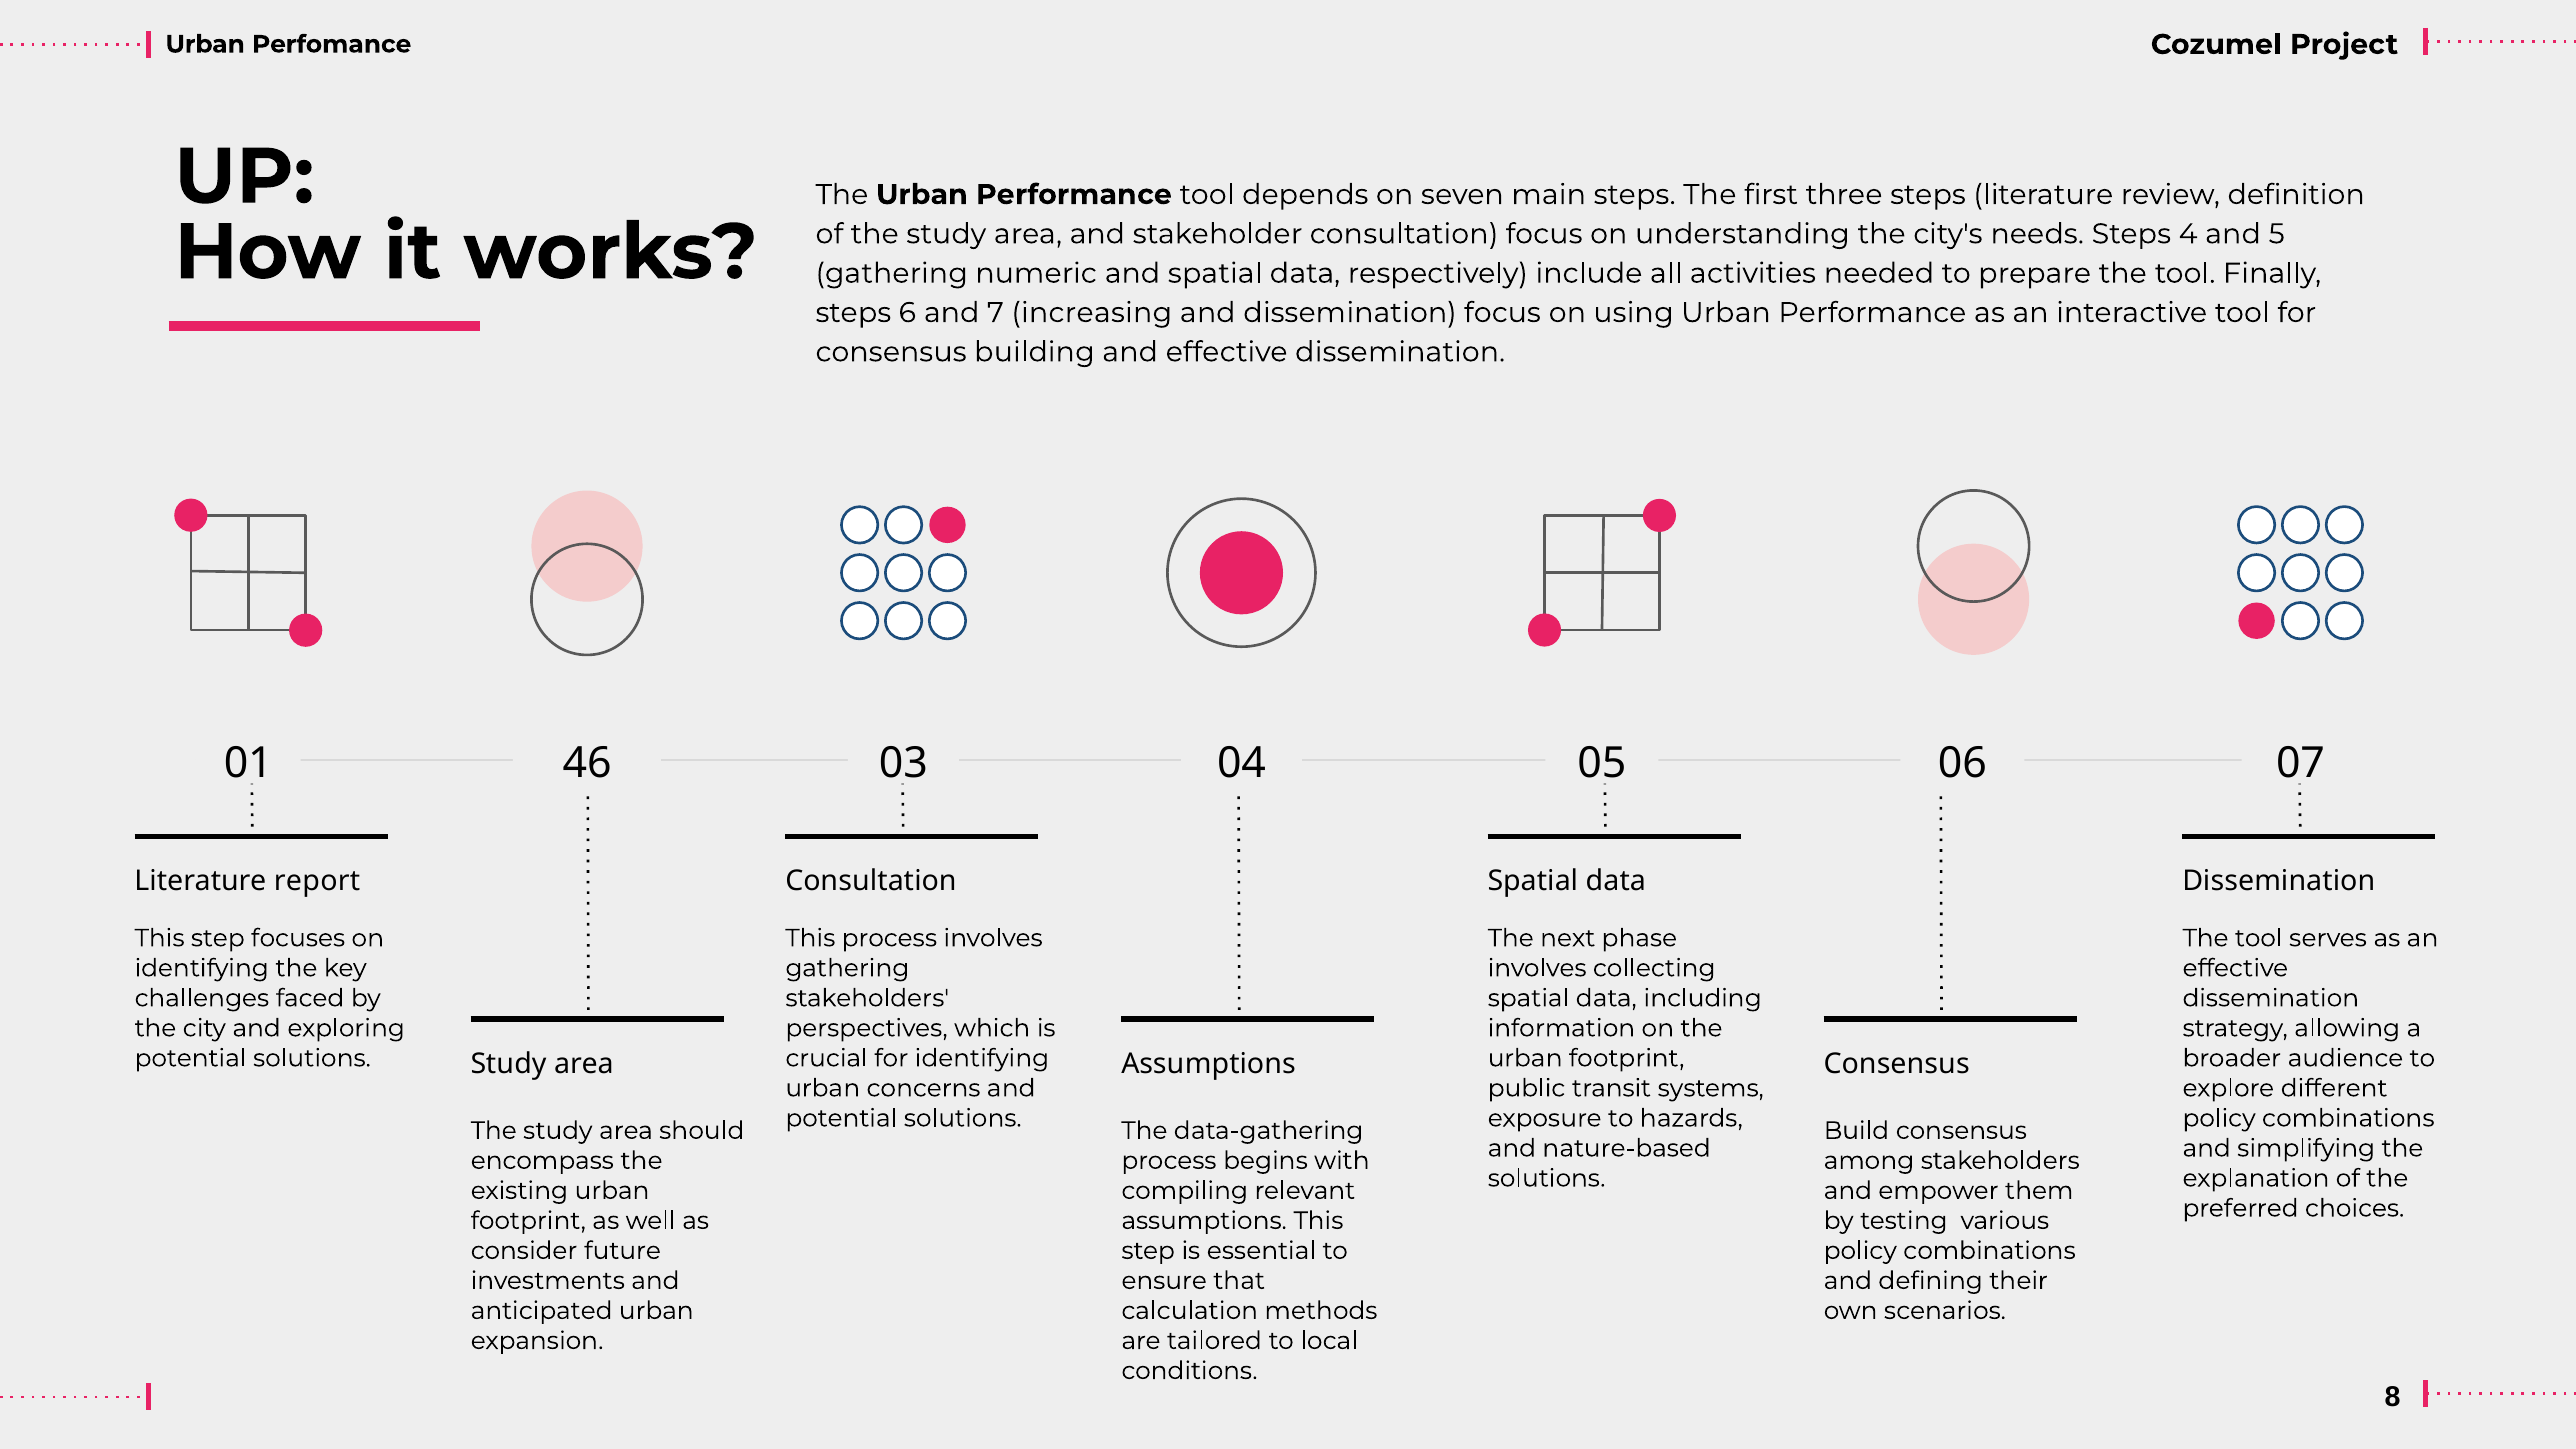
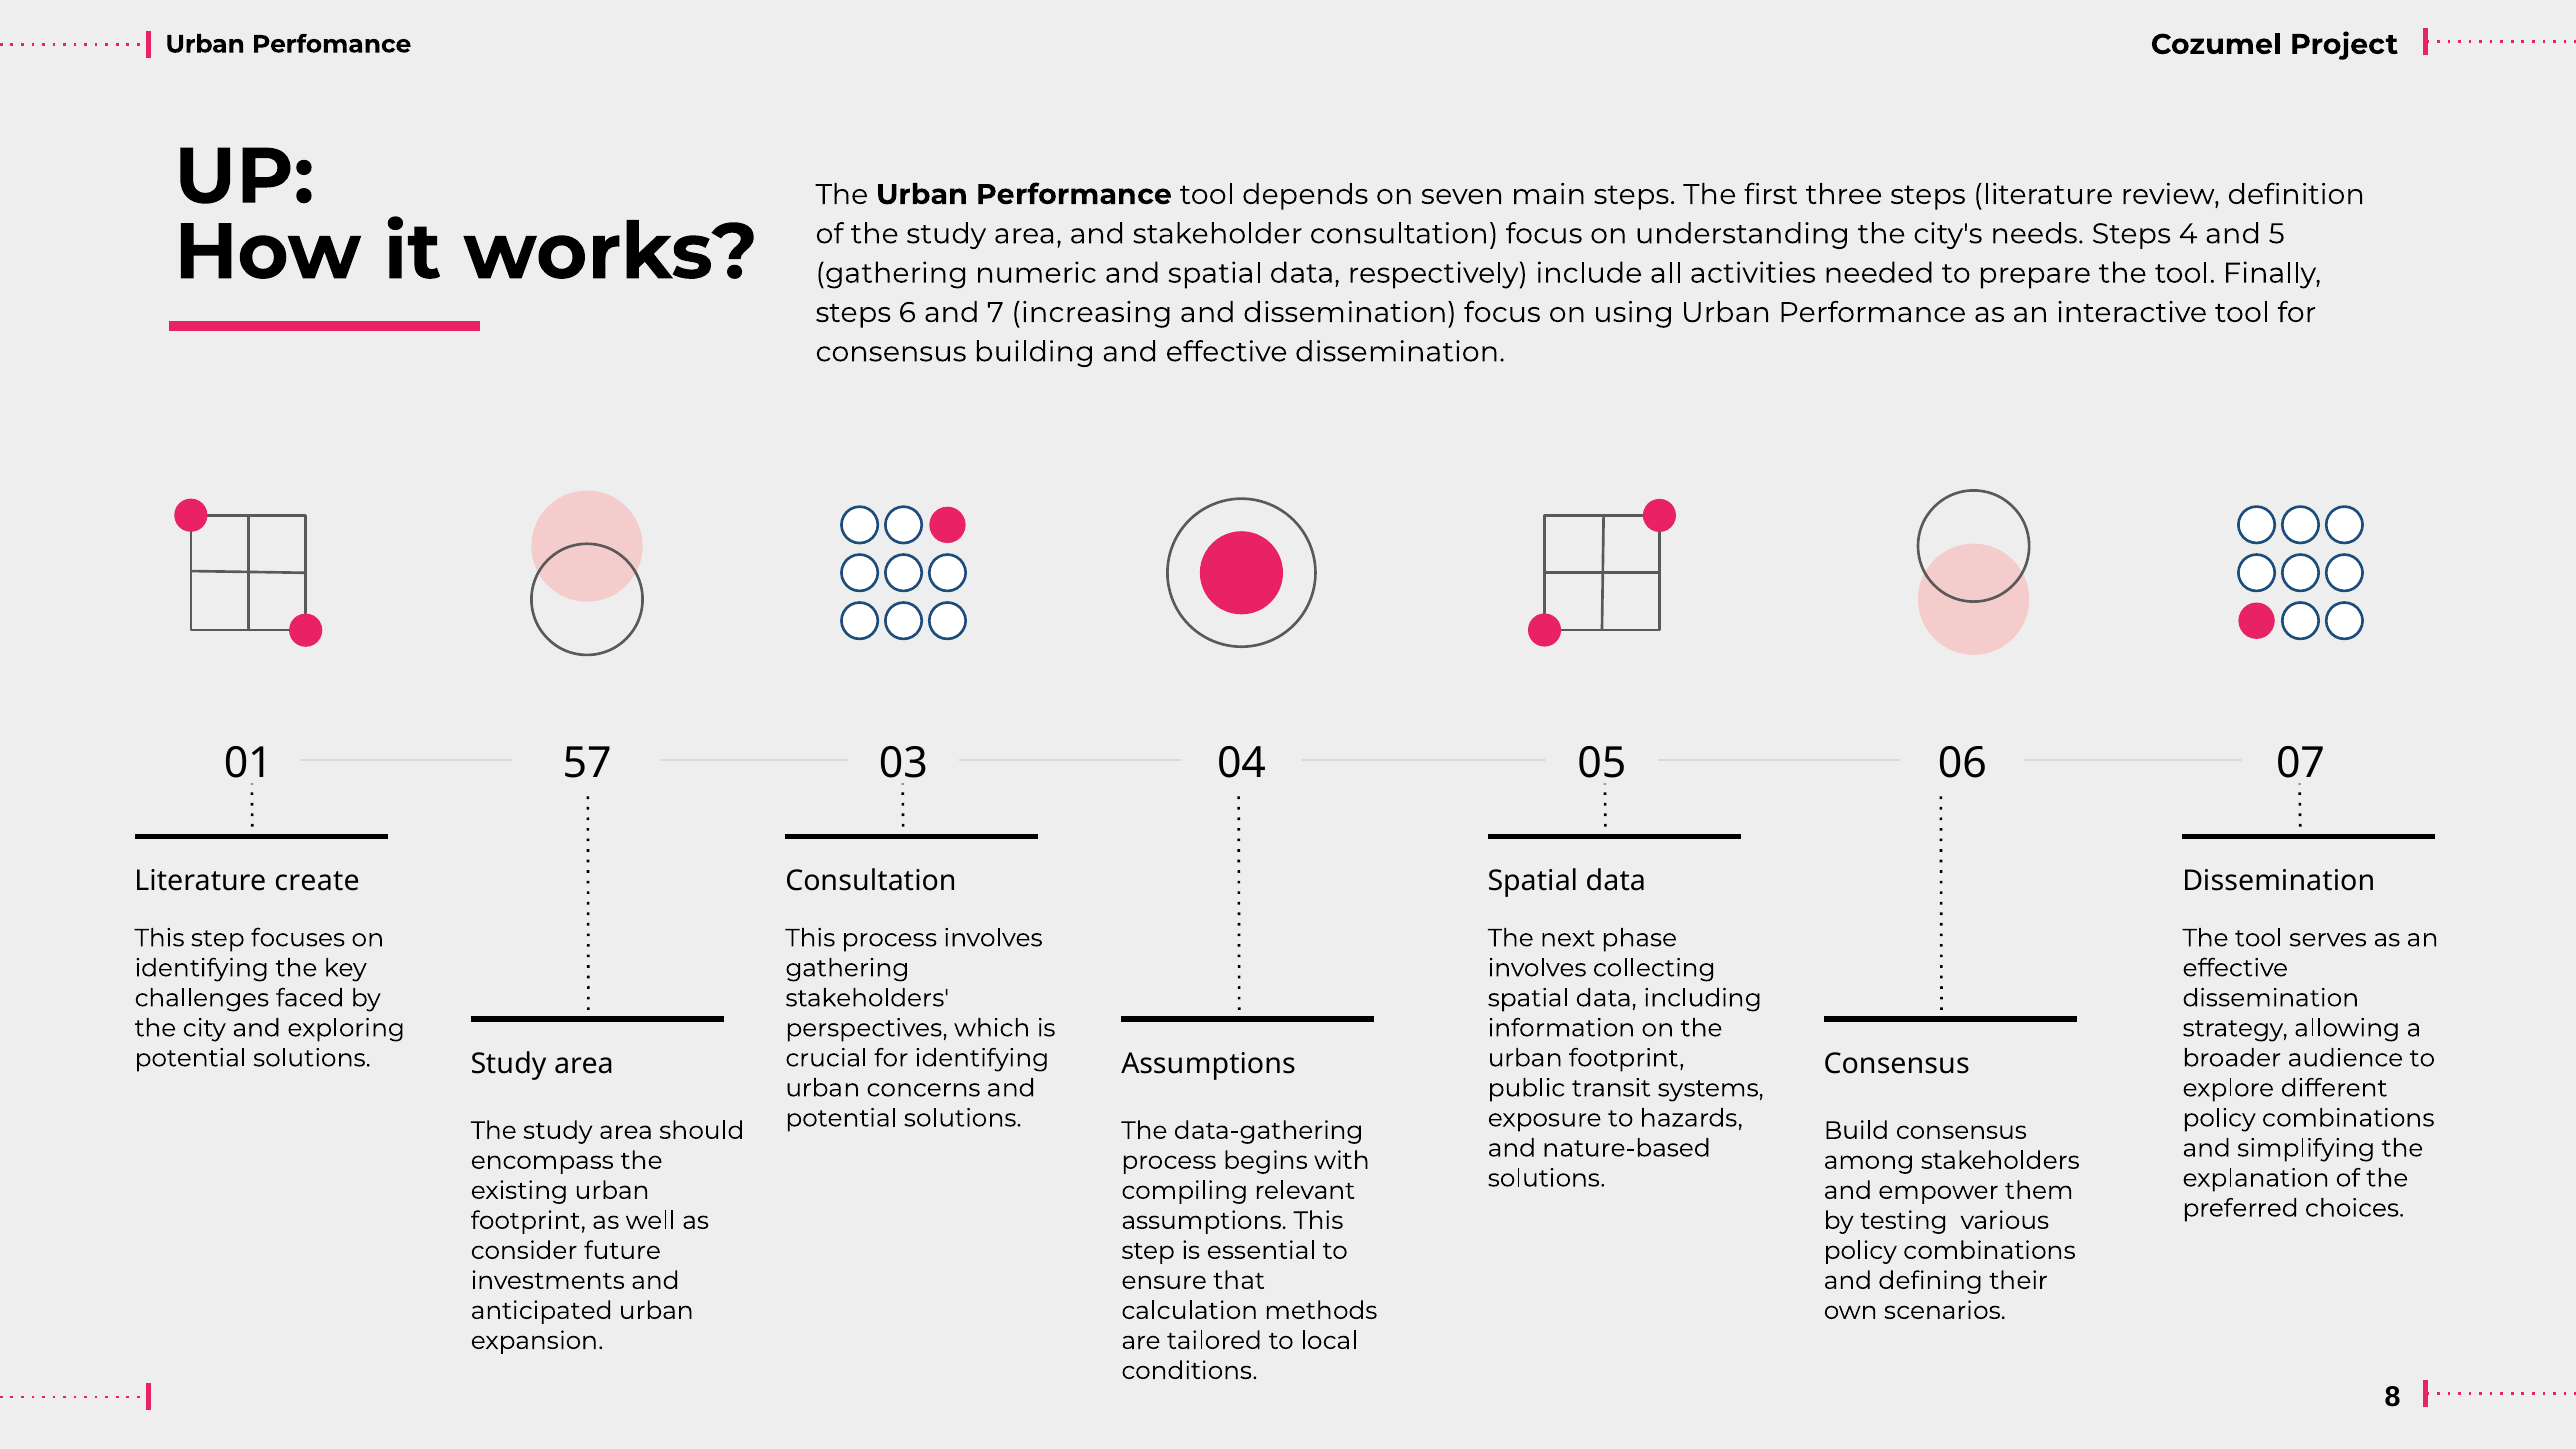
46: 46 -> 57
report: report -> create
